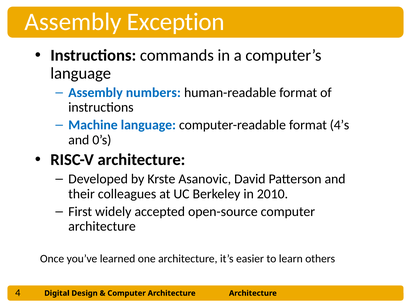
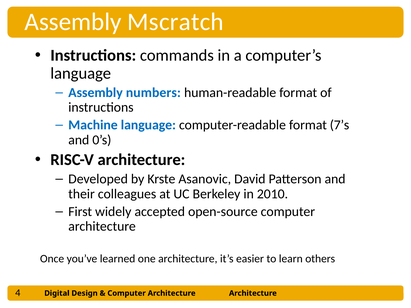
Exception: Exception -> Mscratch
4’s: 4’s -> 7’s
